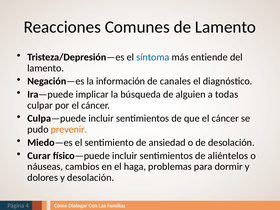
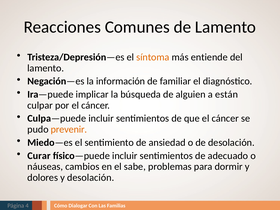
síntoma colour: blue -> orange
canales: canales -> familiar
todas: todas -> están
aliéntelos: aliéntelos -> adecuado
haga: haga -> sabe
